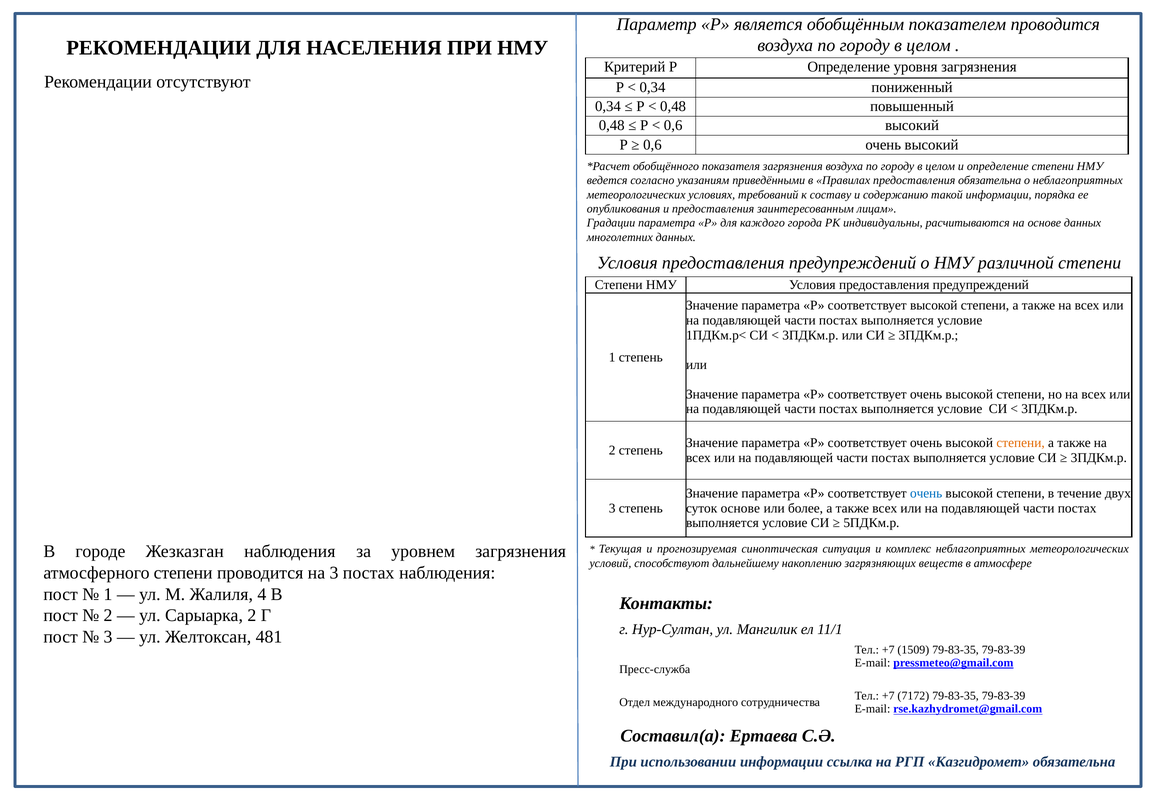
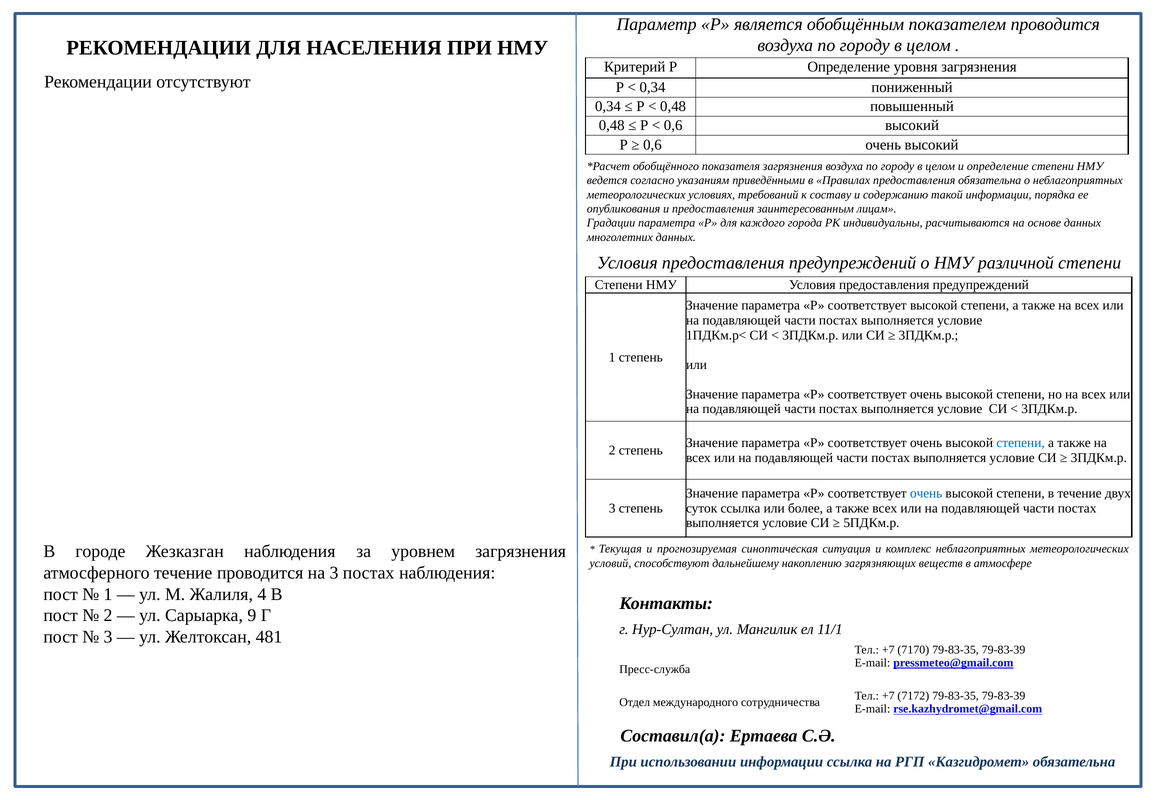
степени at (1021, 443) colour: orange -> blue
суток основе: основе -> ссылка
атмосферного степени: степени -> течение
Сарыарка 2: 2 -> 9
1509: 1509 -> 7170
